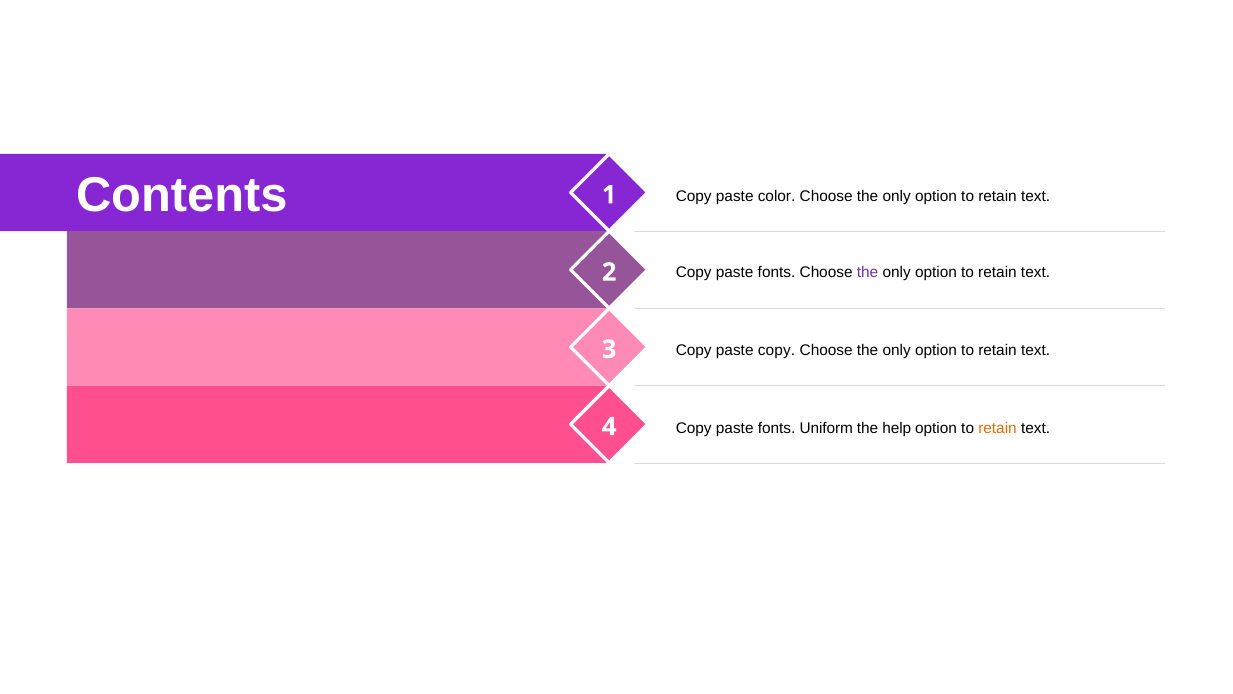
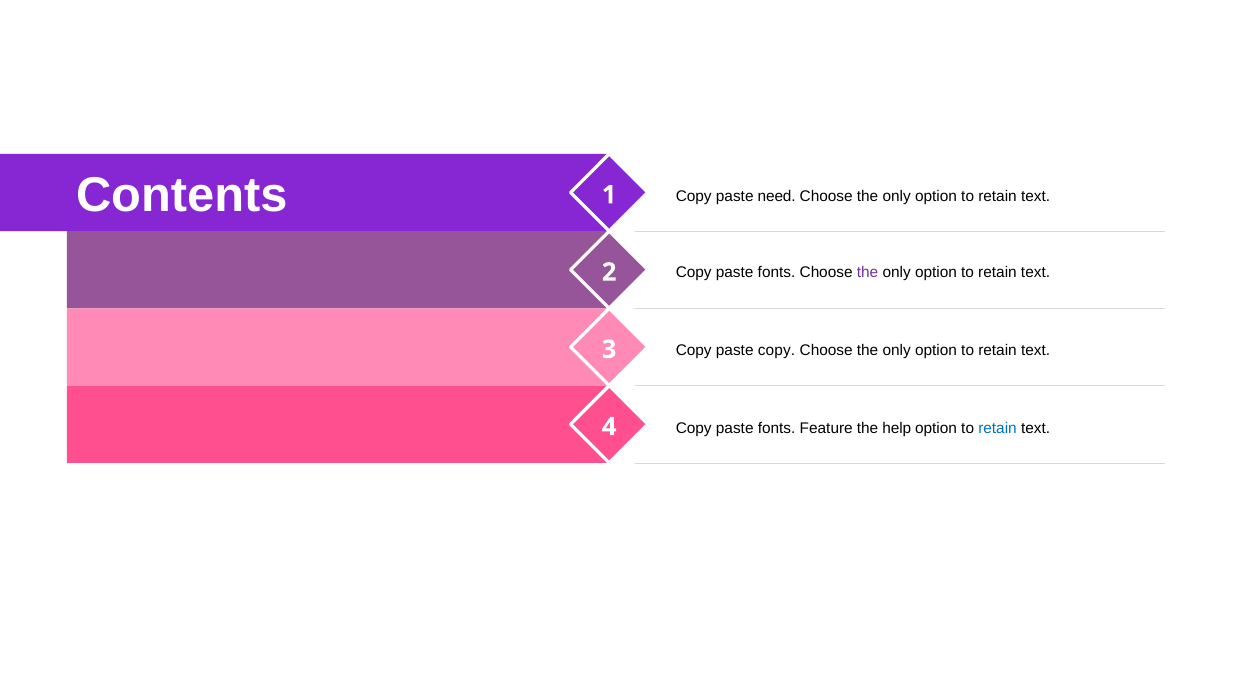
color: color -> need
Uniform: Uniform -> Feature
retain at (998, 428) colour: orange -> blue
